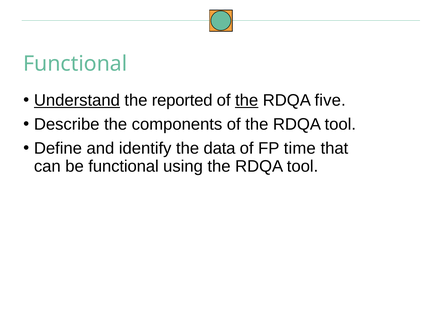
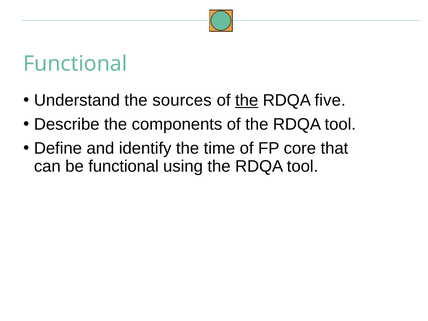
Understand underline: present -> none
reported: reported -> sources
data: data -> time
time: time -> core
